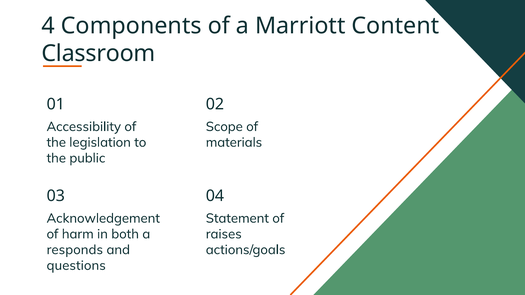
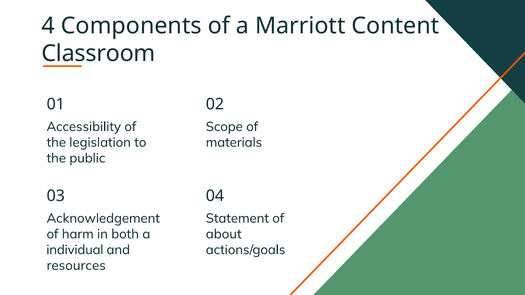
raises: raises -> about
responds: responds -> individual
questions: questions -> resources
